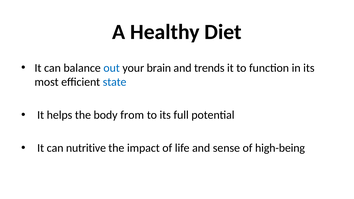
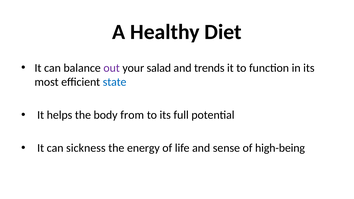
out colour: blue -> purple
brain: brain -> salad
nutritive: nutritive -> sickness
impact: impact -> energy
